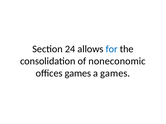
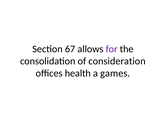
24: 24 -> 67
for colour: blue -> purple
noneconomic: noneconomic -> consideration
offices games: games -> health
